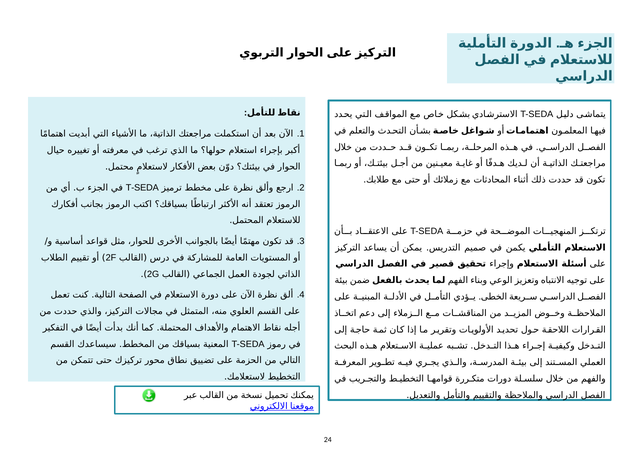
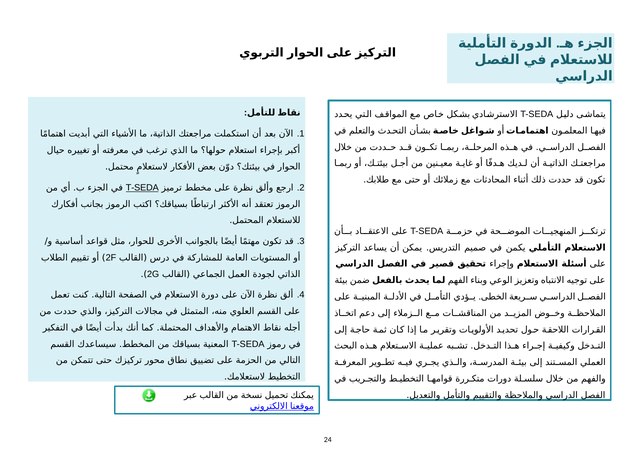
T-SEDA at (142, 188) underline: none -> present
